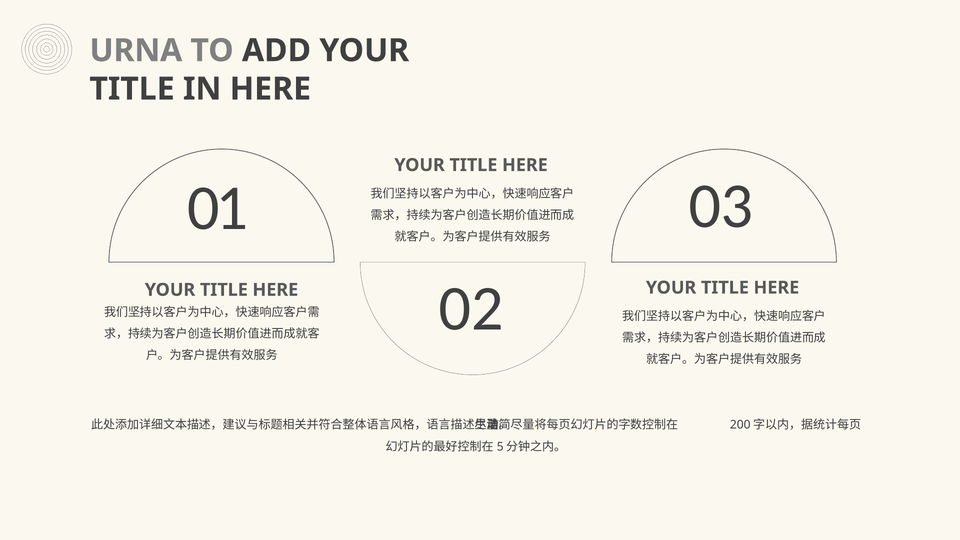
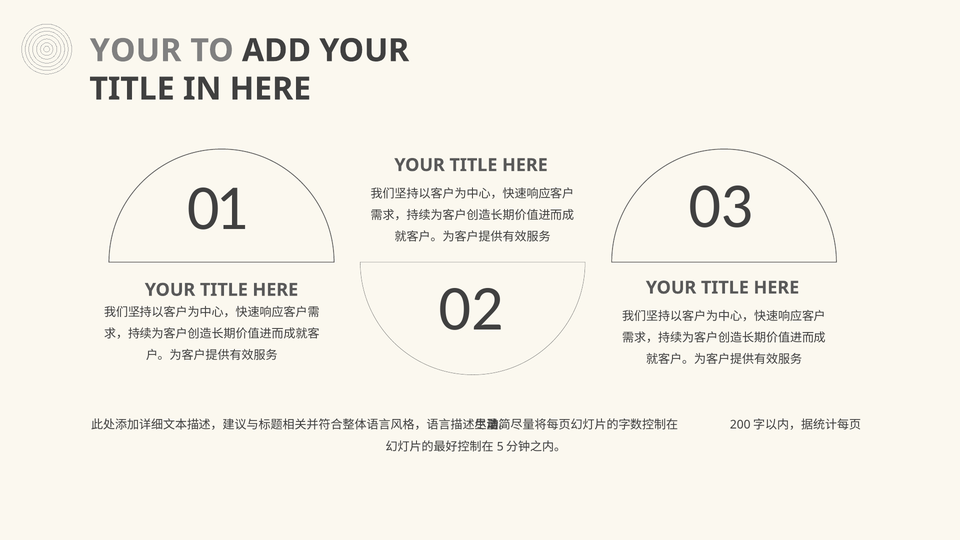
URNA at (136, 51): URNA -> YOUR
